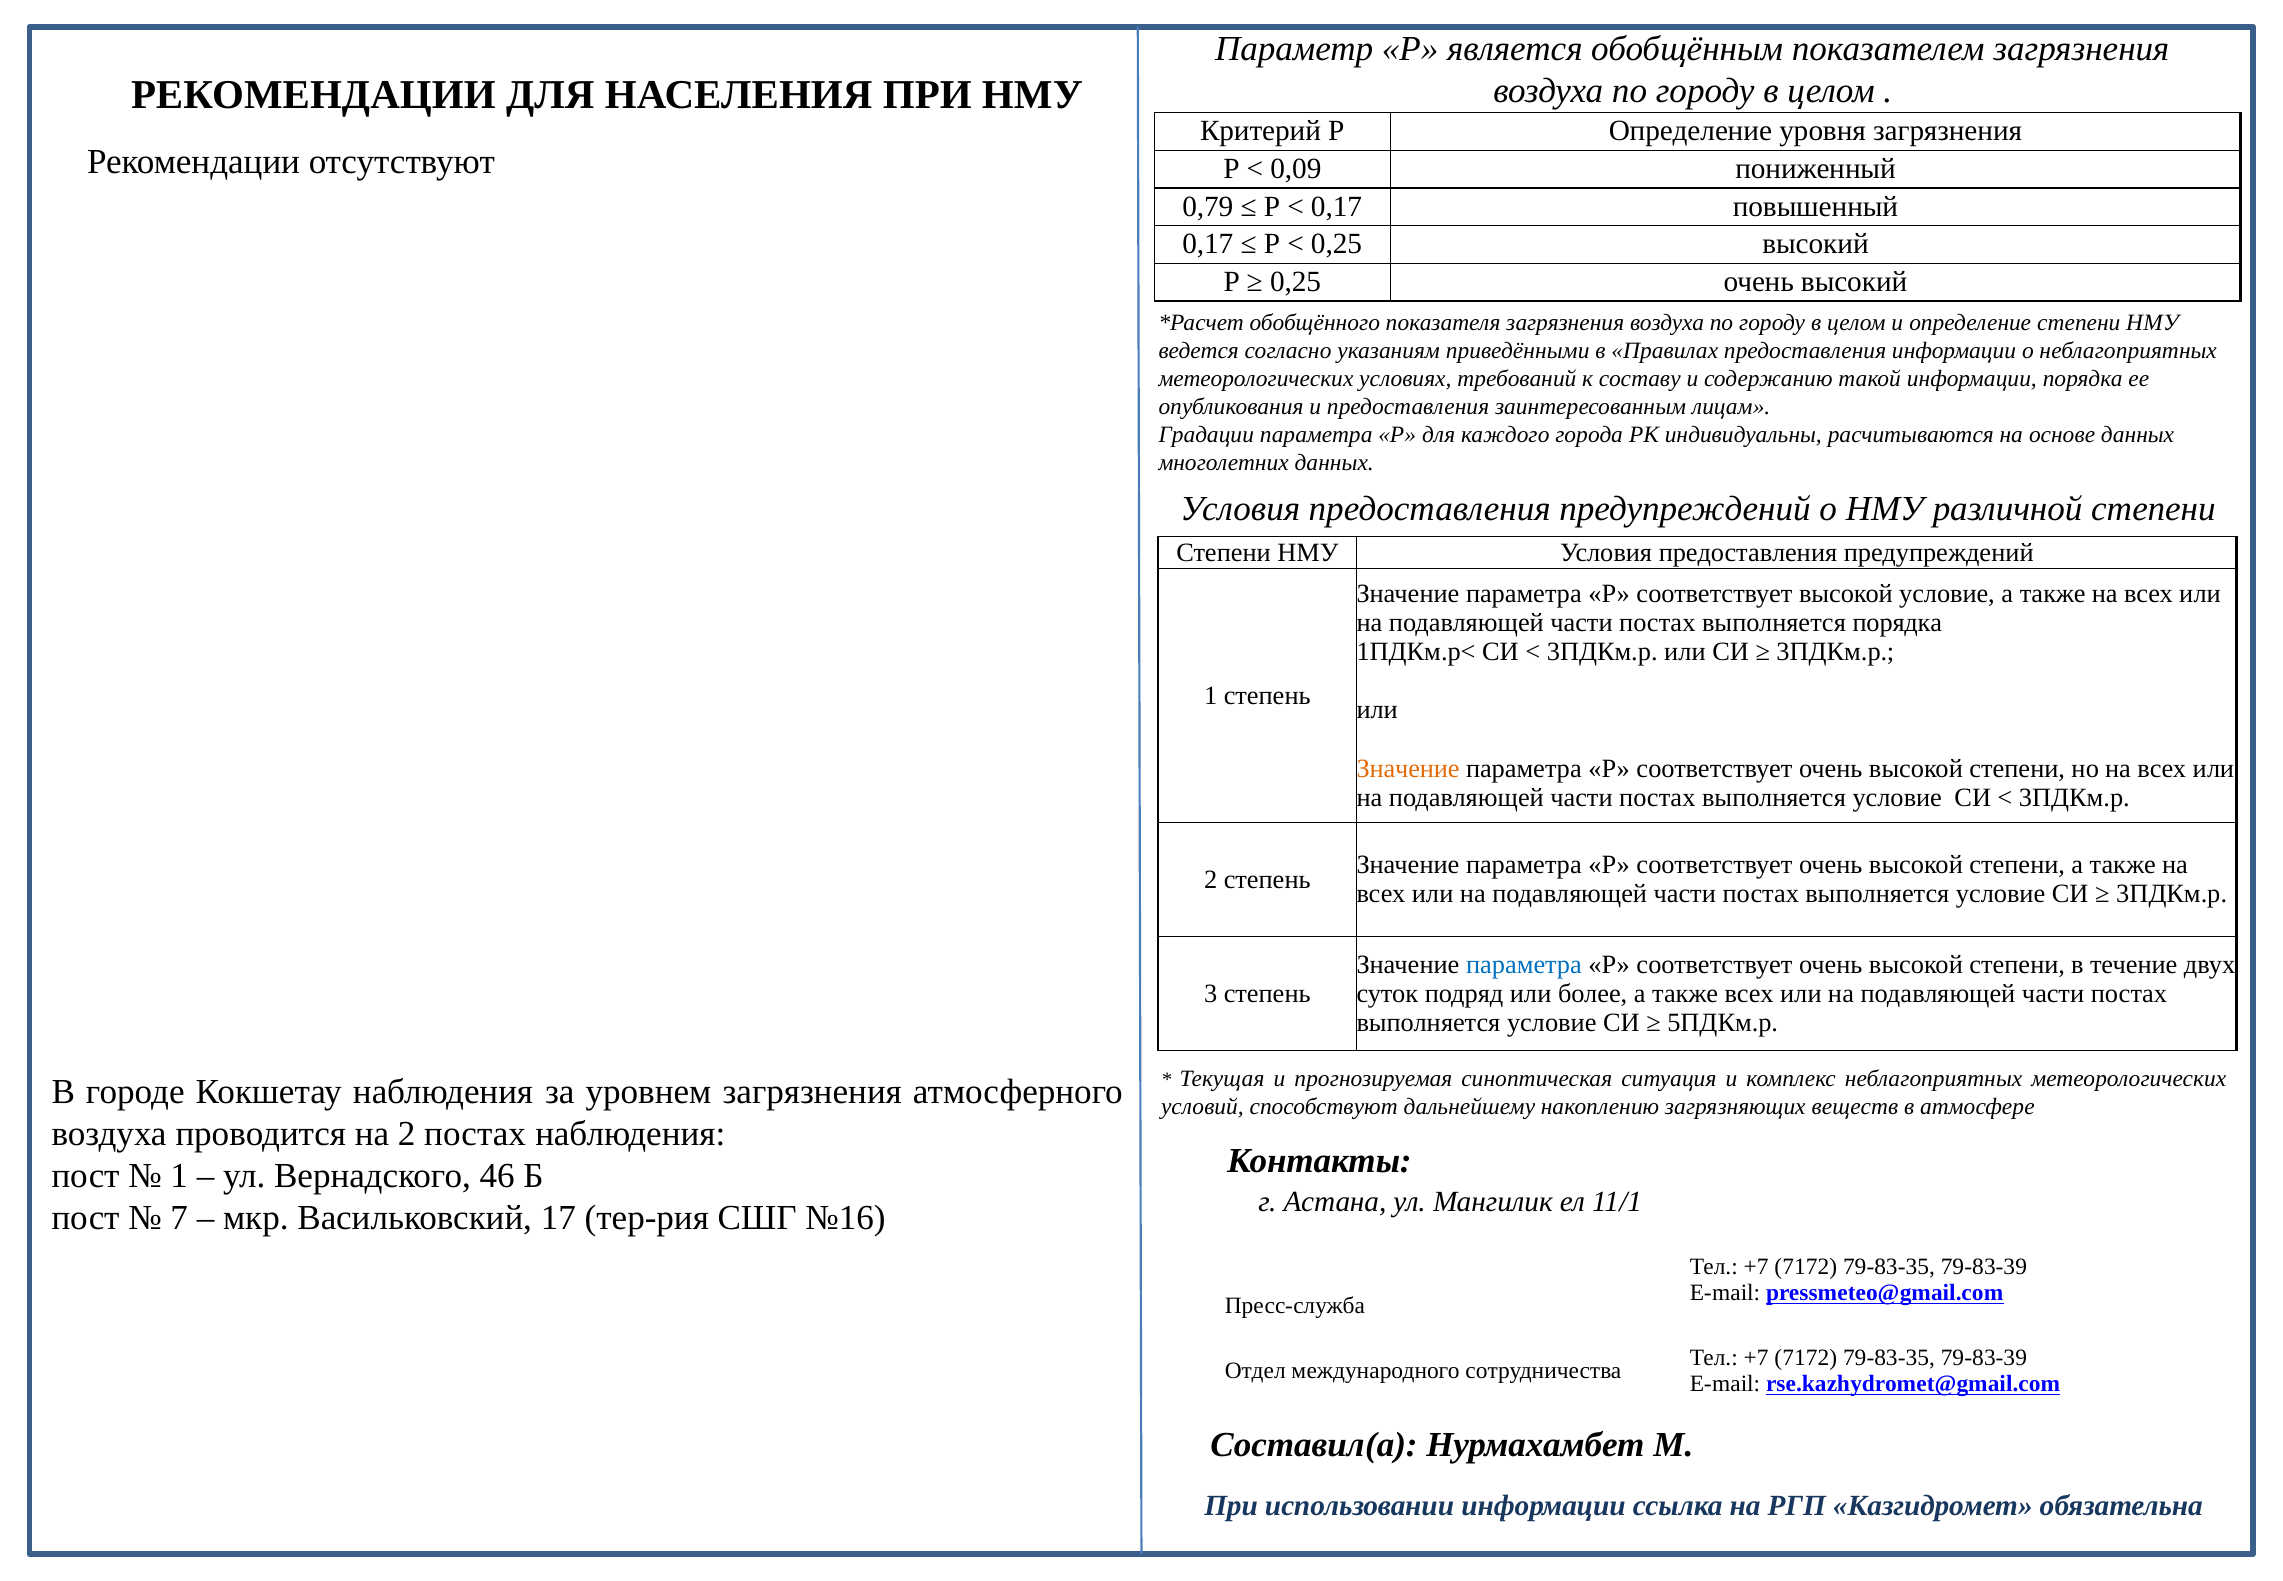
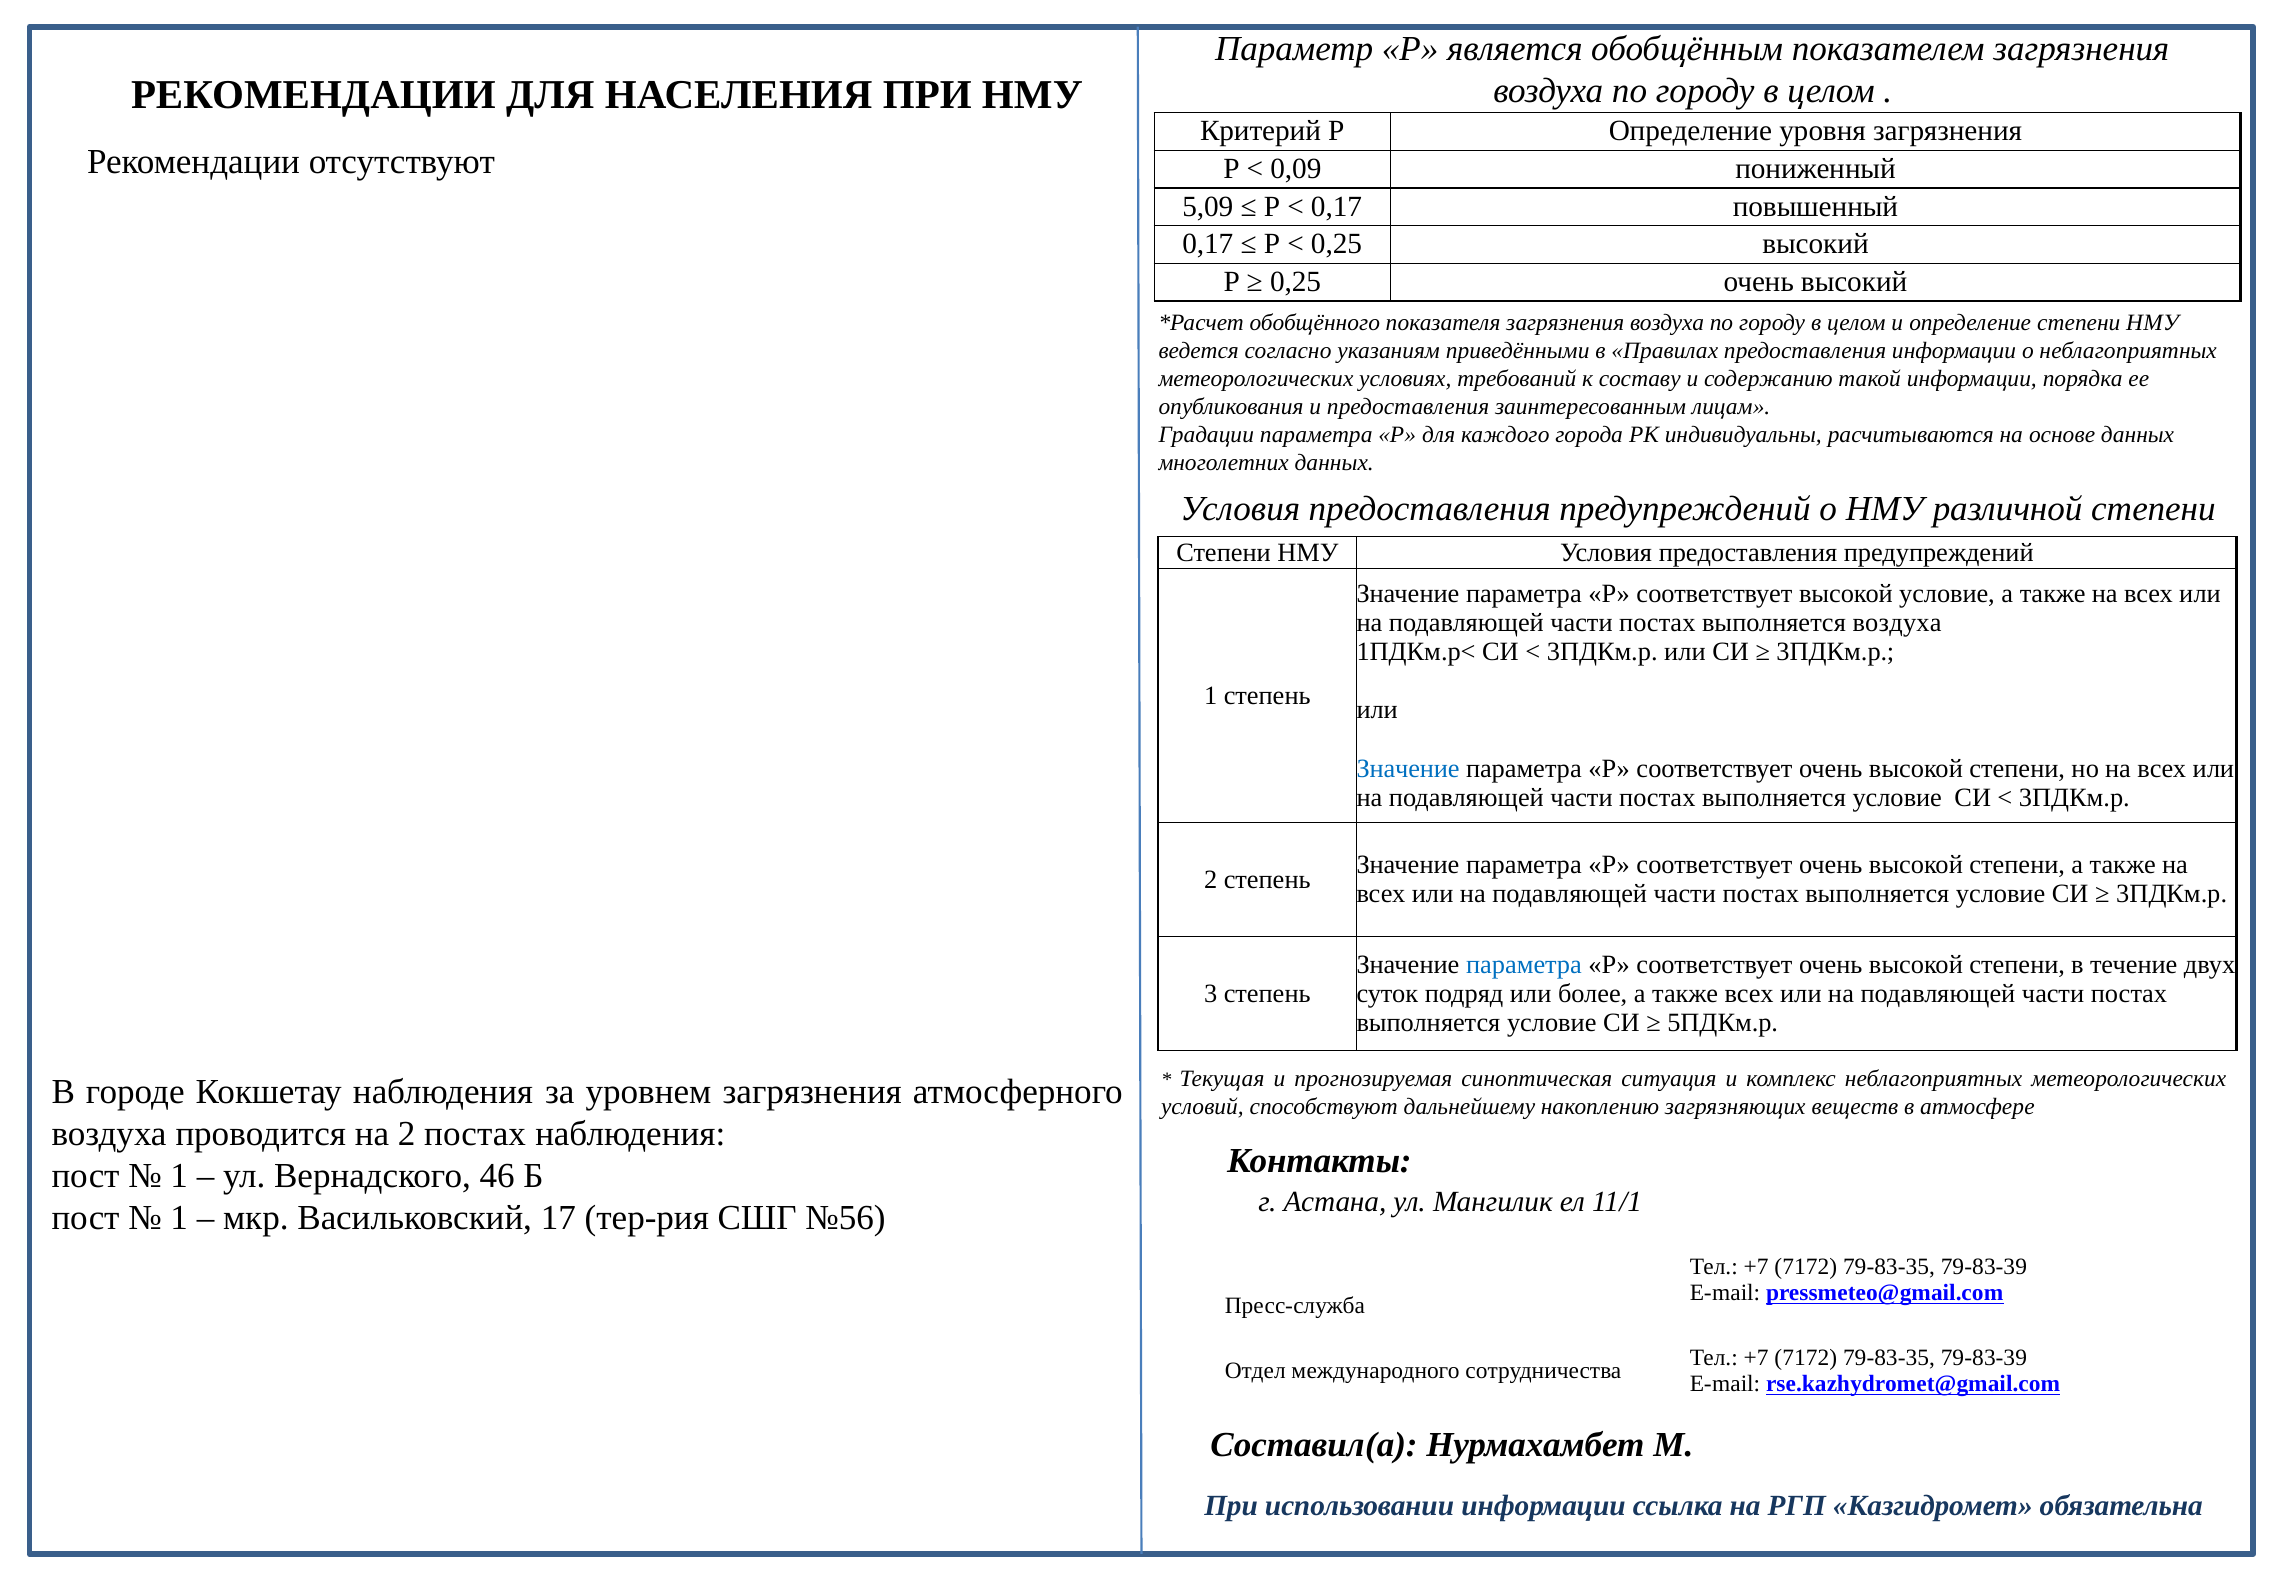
0,79: 0,79 -> 5,09
выполняется порядка: порядка -> воздуха
Значение at (1408, 768) colour: orange -> blue
7 at (179, 1218): 7 -> 1
№16: №16 -> №56
